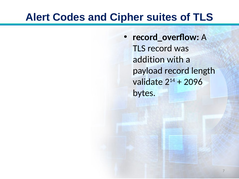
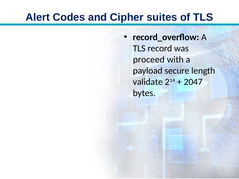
addition: addition -> proceed
payload record: record -> secure
2096: 2096 -> 2047
